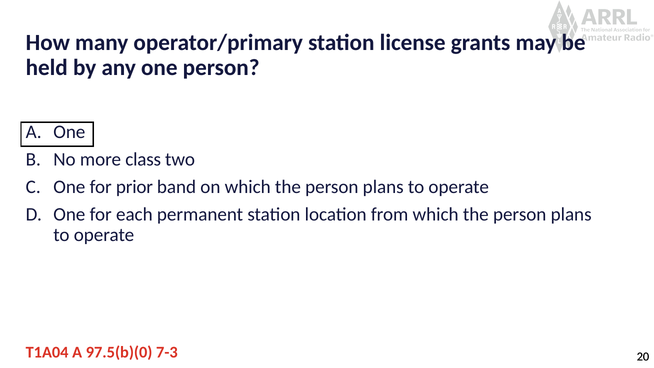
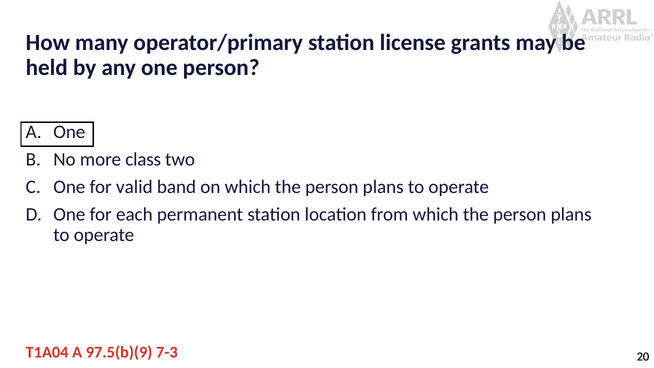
prior: prior -> valid
97.5(b)(0: 97.5(b)(0 -> 97.5(b)(9
